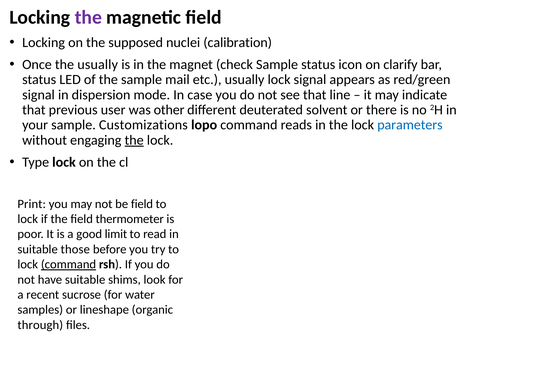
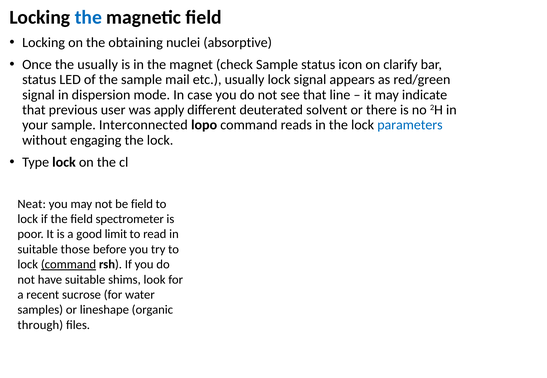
the at (88, 17) colour: purple -> blue
supposed: supposed -> obtaining
calibration: calibration -> absorptive
other: other -> apply
Customizations: Customizations -> Interconnected
the at (134, 140) underline: present -> none
Print: Print -> Neat
thermometer: thermometer -> spectrometer
